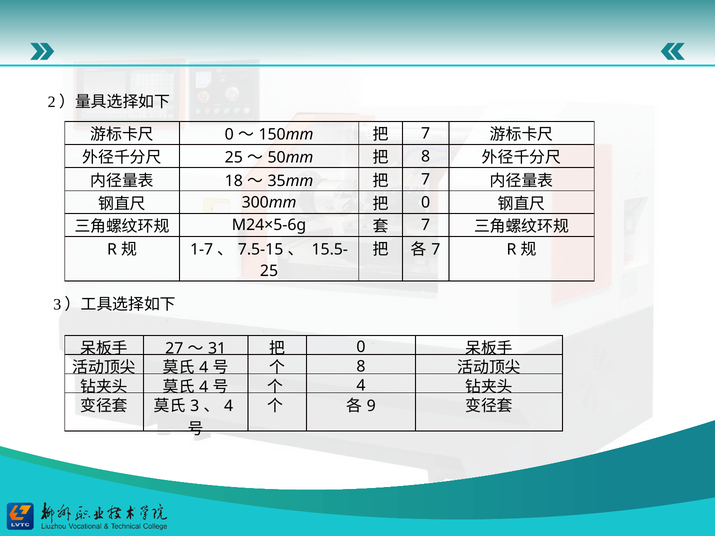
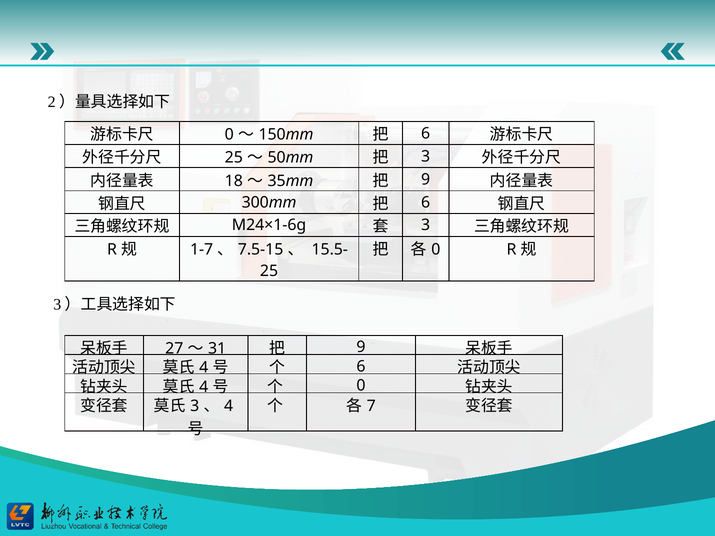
7 at (426, 133): 7 -> 6
8 at (426, 156): 8 -> 3
7 at (426, 179): 7 -> 9
0 at (426, 202): 0 -> 6
M24×5-6g: M24×5-6g -> M24×1-6g
7 at (426, 225): 7 -> 3
7 at (436, 250): 7 -> 0
0 at (361, 347): 0 -> 9
8 at (361, 366): 8 -> 6
4 at (361, 386): 4 -> 0
9: 9 -> 7
